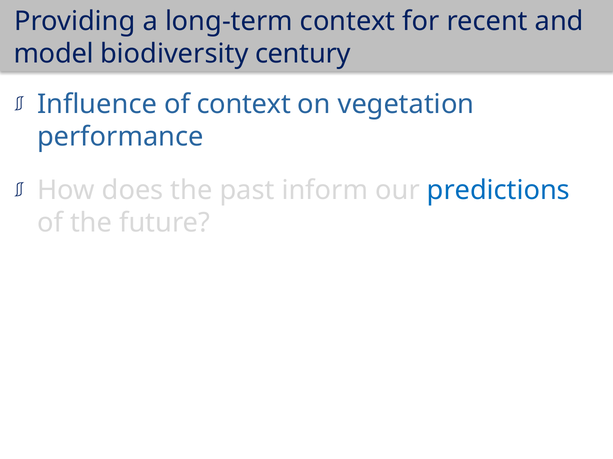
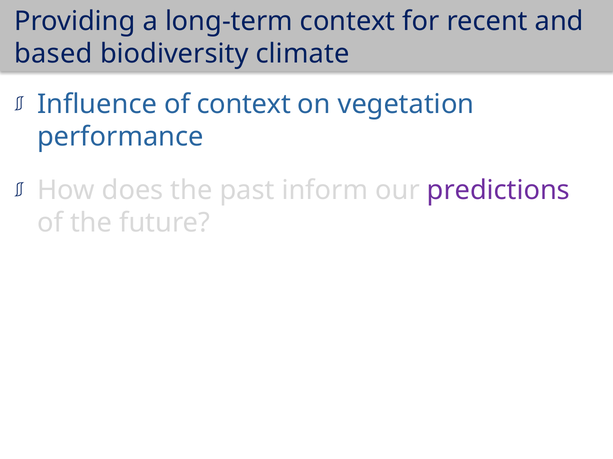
model: model -> based
century: century -> climate
predictions colour: blue -> purple
